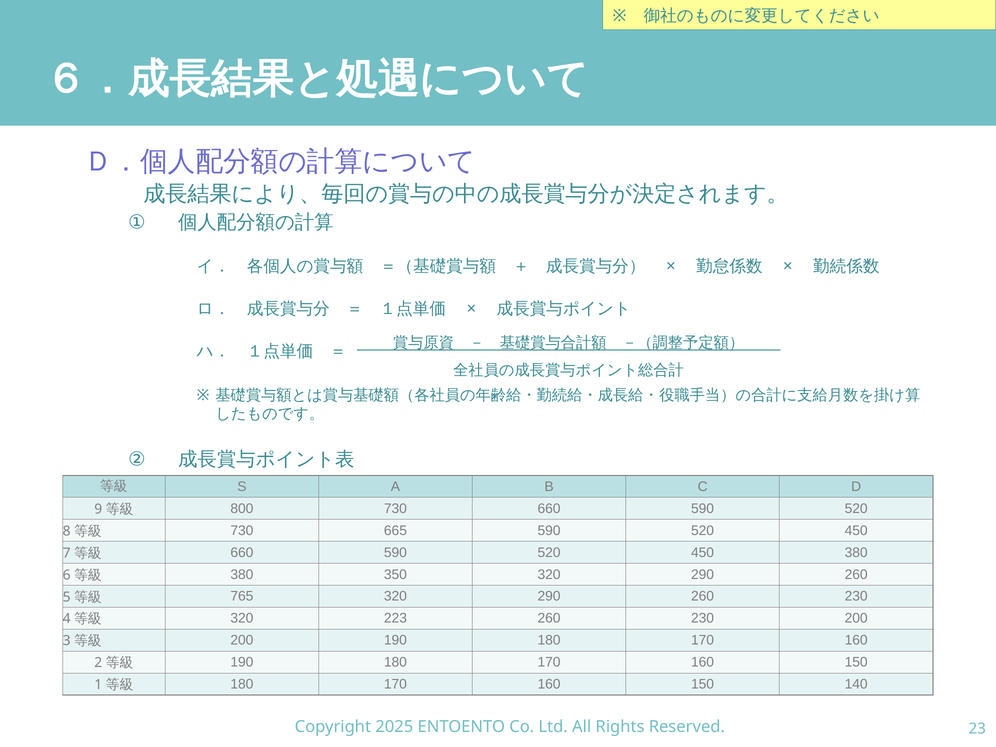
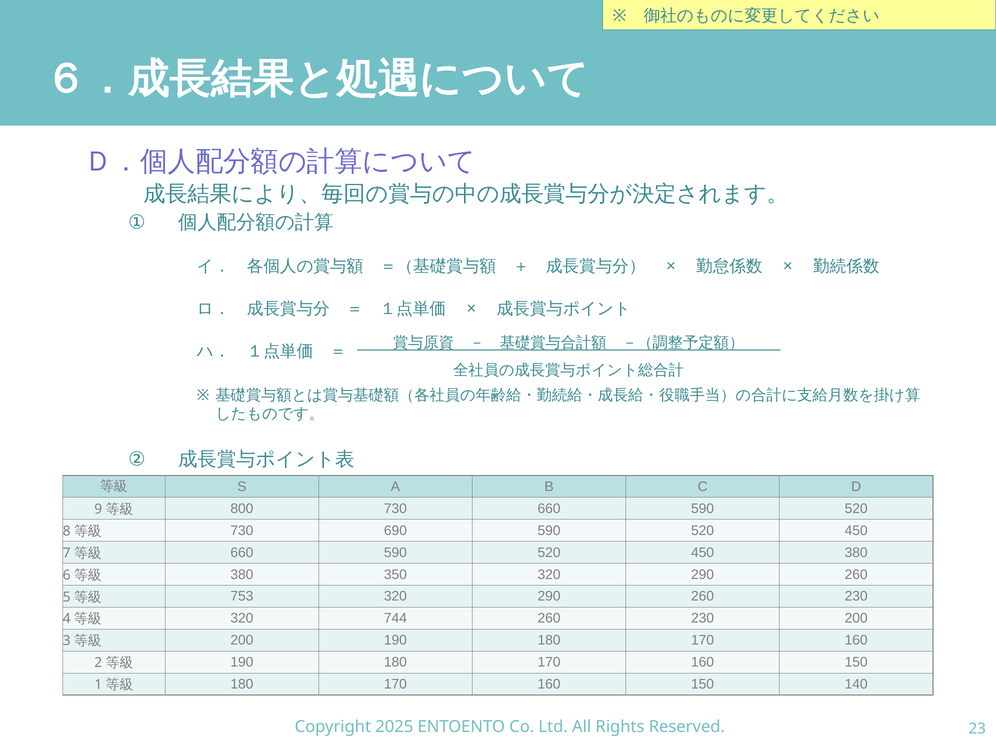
665: 665 -> 690
765: 765 -> 753
223: 223 -> 744
